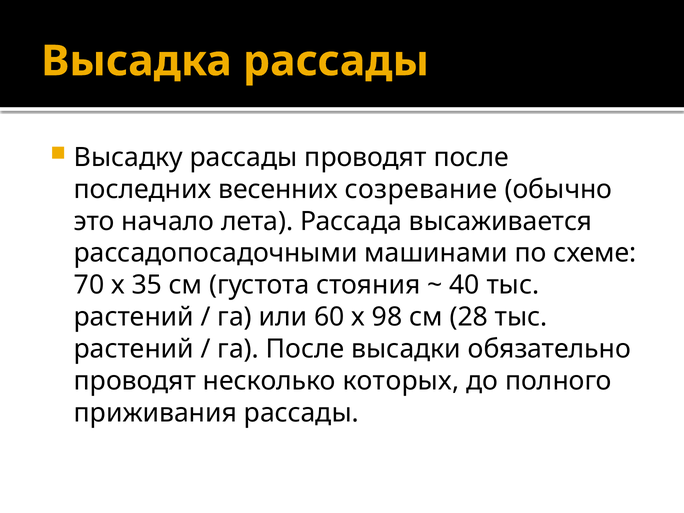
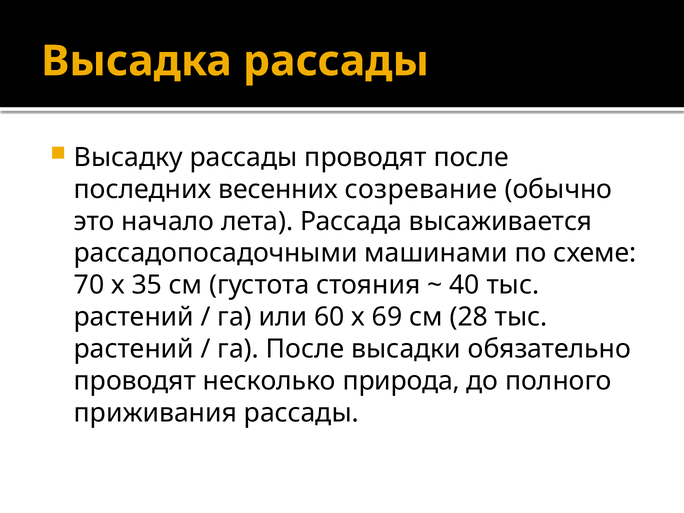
98: 98 -> 69
которых: которых -> природа
